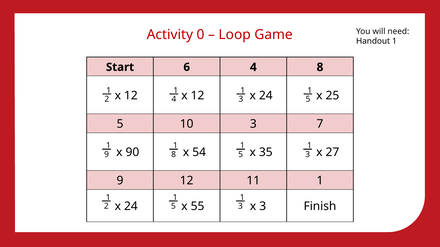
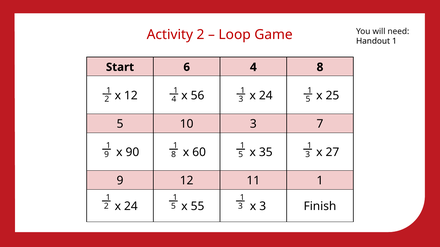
Activity 0: 0 -> 2
12 x 12: 12 -> 56
54: 54 -> 60
